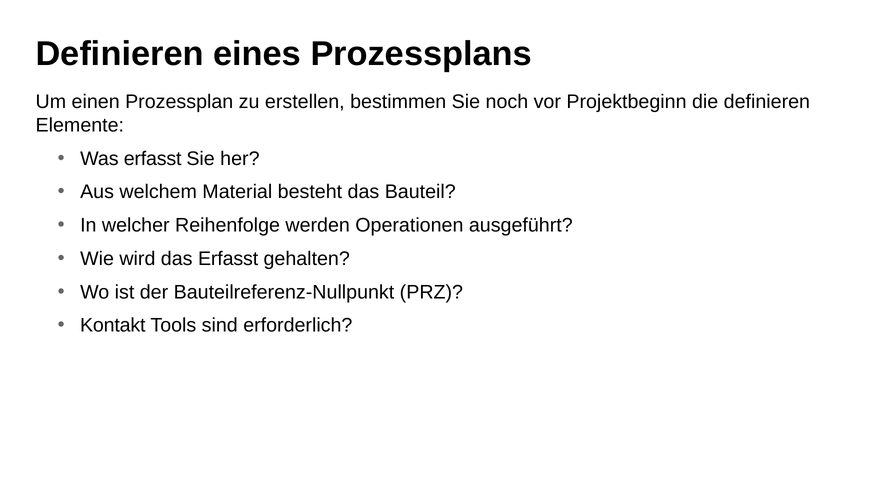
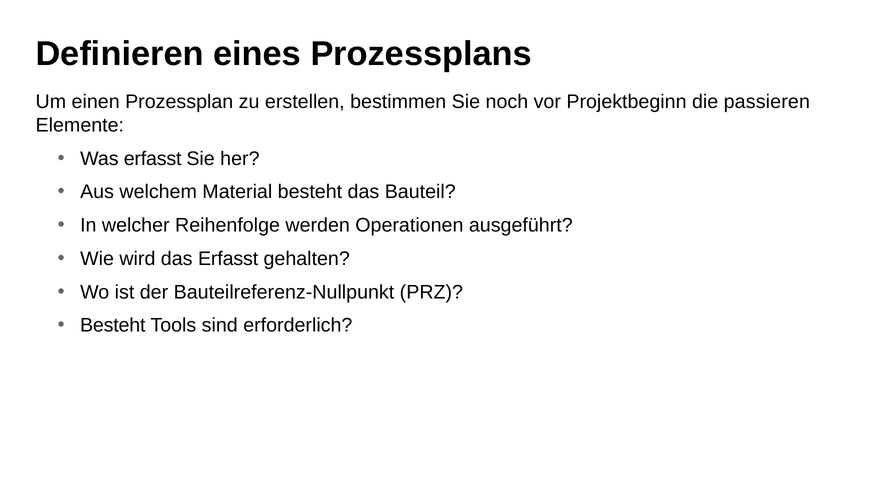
die definieren: definieren -> passieren
Kontakt at (113, 326): Kontakt -> Besteht
